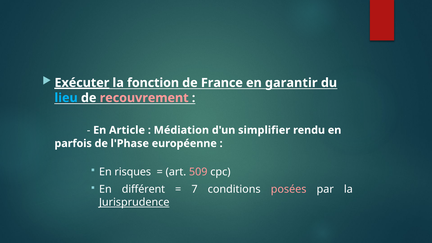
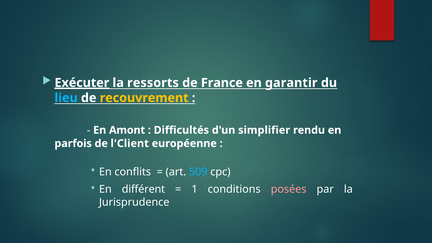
fonction: fonction -> ressorts
recouvrement colour: pink -> yellow
Article: Article -> Amont
Médiation: Médiation -> Difficultés
l'Phase: l'Phase -> l'Client
risques: risques -> conflits
509 colour: pink -> light blue
7: 7 -> 1
Jurisprudence underline: present -> none
